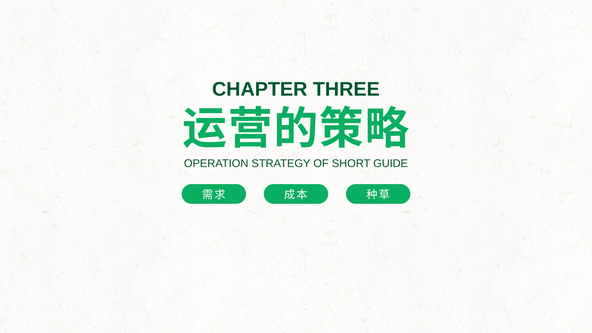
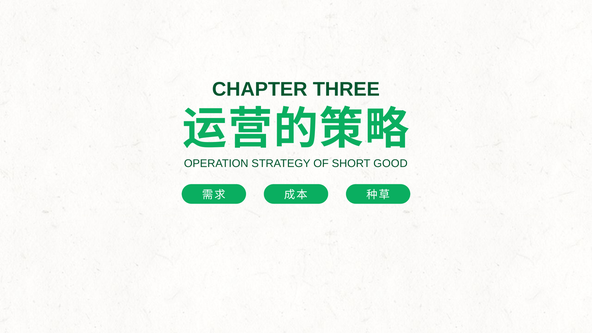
GUIDE: GUIDE -> GOOD
